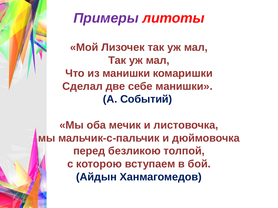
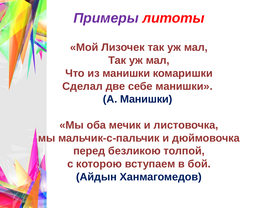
А Событий: Событий -> Манишки
